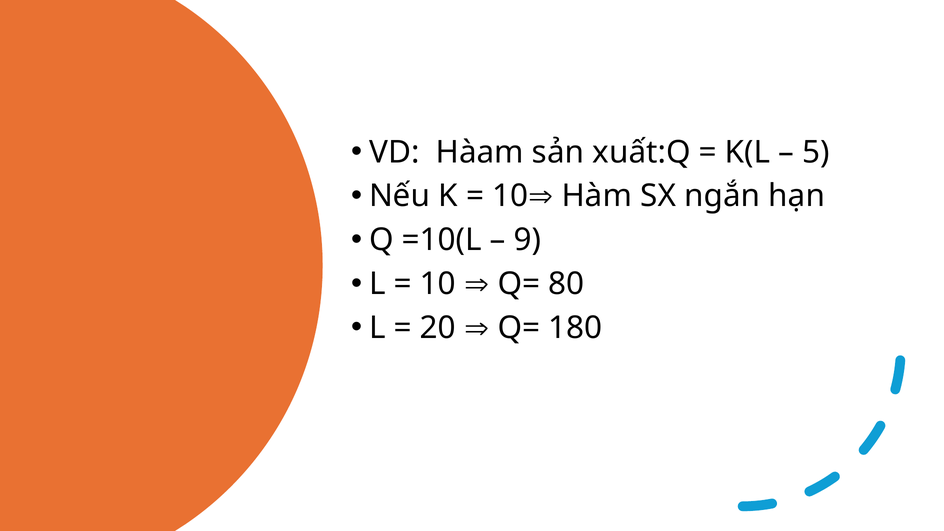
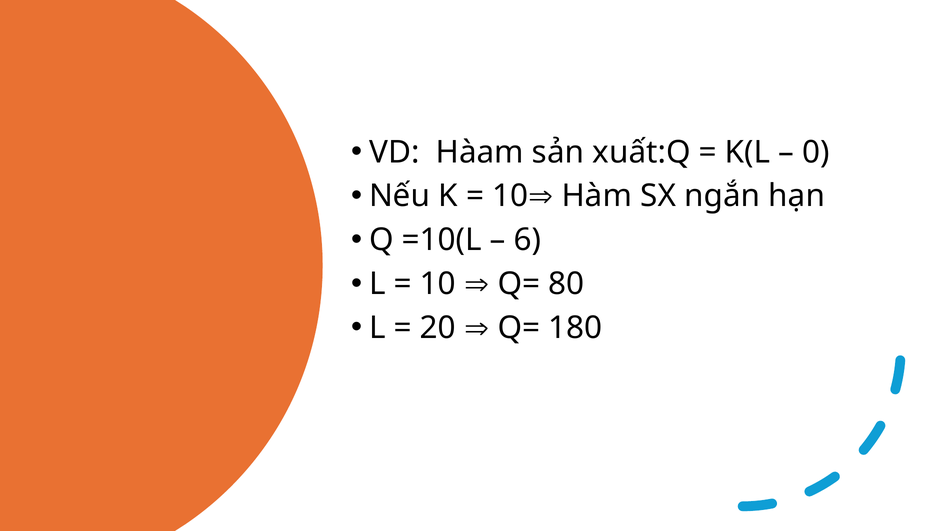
5: 5 -> 0
9: 9 -> 6
